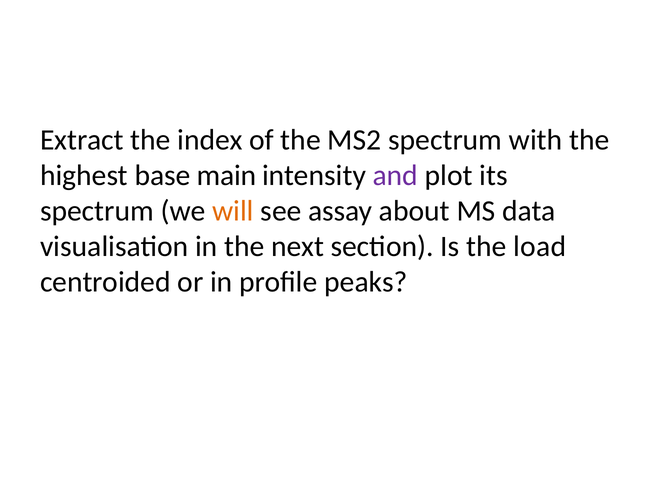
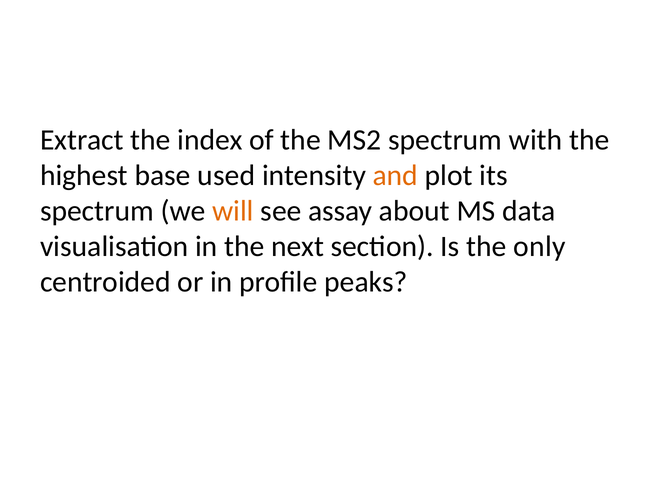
main: main -> used
and colour: purple -> orange
load: load -> only
